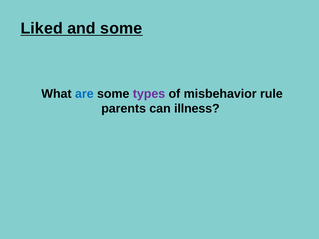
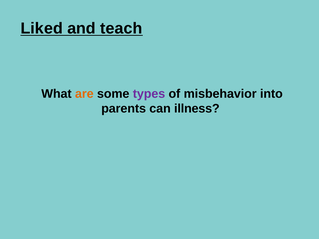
and some: some -> teach
are colour: blue -> orange
rule: rule -> into
